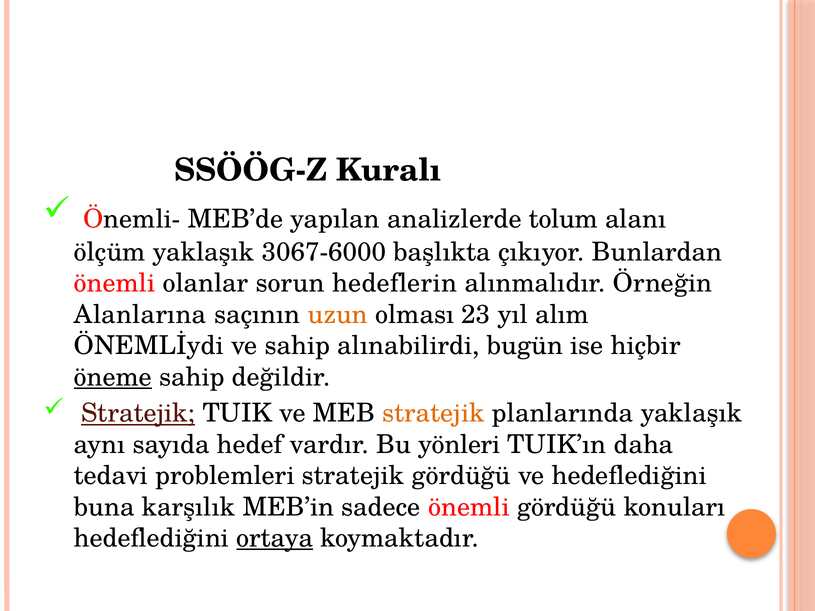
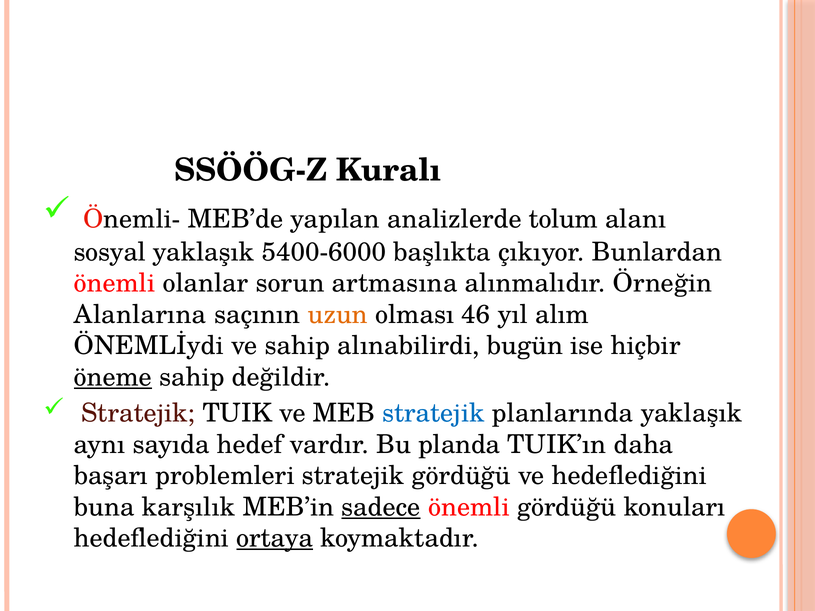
ölçüm: ölçüm -> sosyal
3067-6000: 3067-6000 -> 5400-6000
hedeflerin: hedeflerin -> artmasına
23: 23 -> 46
Stratejik at (138, 414) underline: present -> none
stratejik at (433, 414) colour: orange -> blue
yönleri: yönleri -> planda
tedavi: tedavi -> başarı
sadece underline: none -> present
